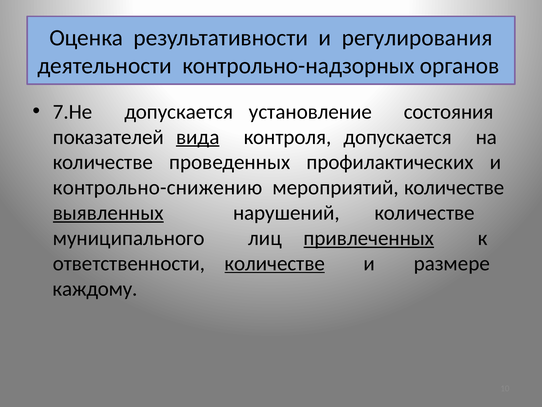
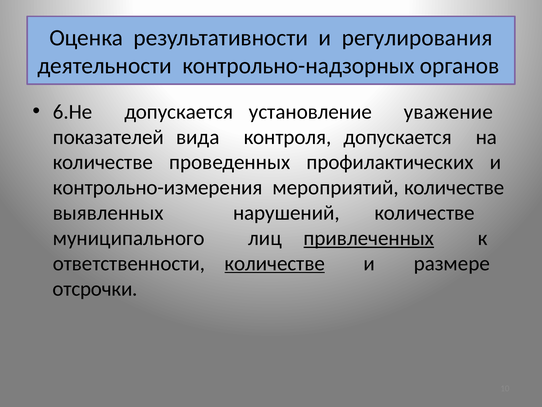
7.Не: 7.Не -> 6.Не
состояния: состояния -> уважение
вида underline: present -> none
контрольно-снижению: контрольно-снижению -> контрольно-измерения
выявленных underline: present -> none
каждому: каждому -> отсрочки
